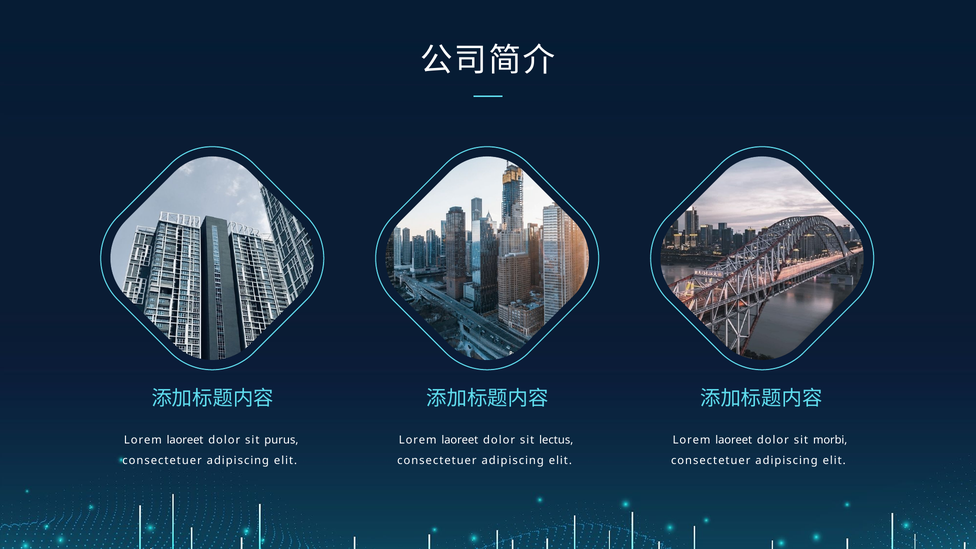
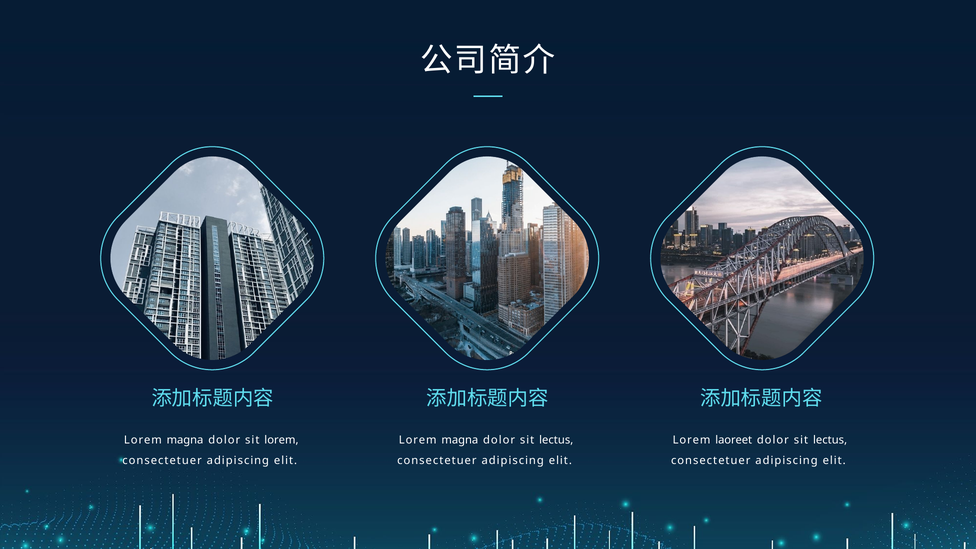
laoreet at (185, 440): laoreet -> magna
sit purus: purus -> lorem
laoreet at (460, 440): laoreet -> magna
morbi at (830, 440): morbi -> lectus
